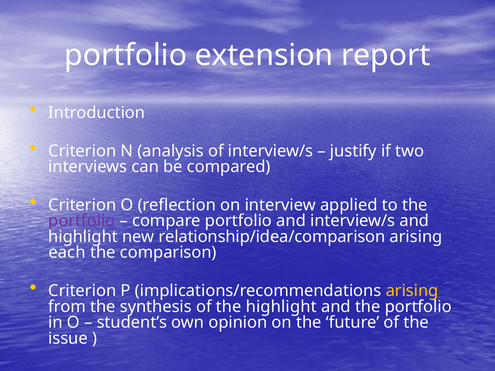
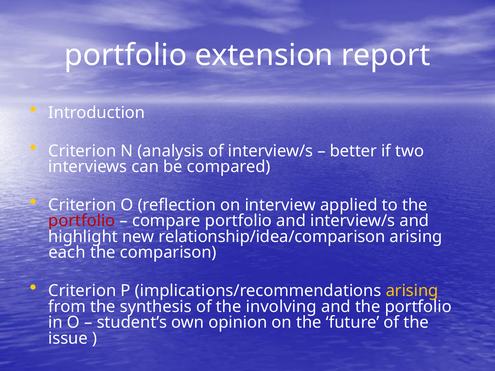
justify: justify -> better
portfolio at (82, 221) colour: purple -> red
the highlight: highlight -> involving
